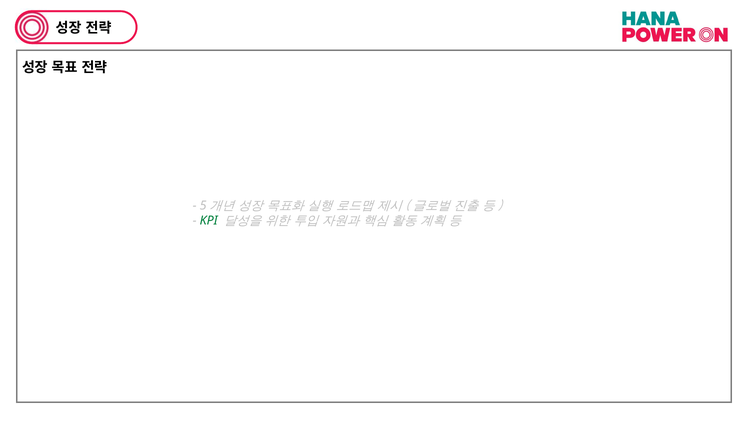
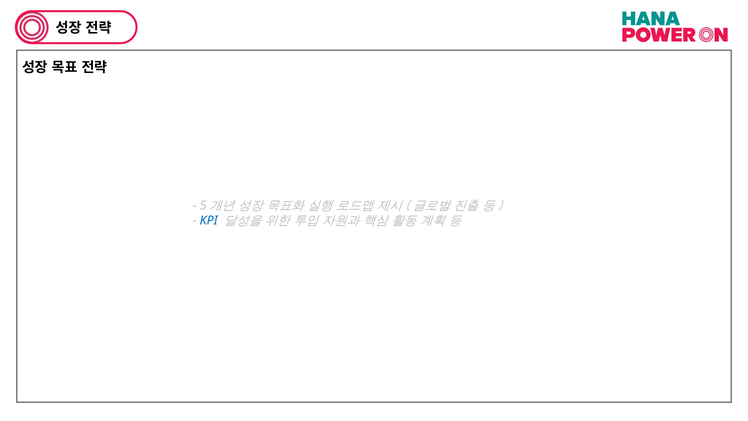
KPI colour: green -> blue
